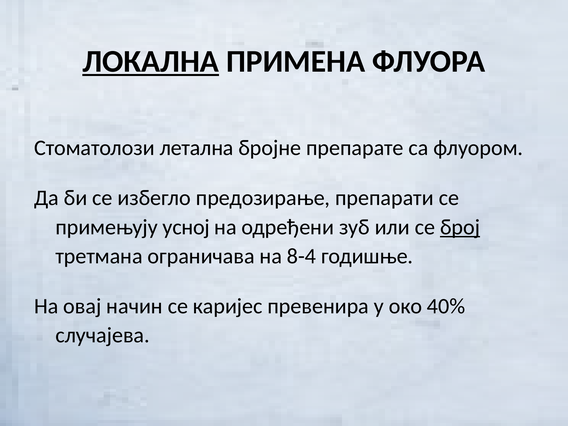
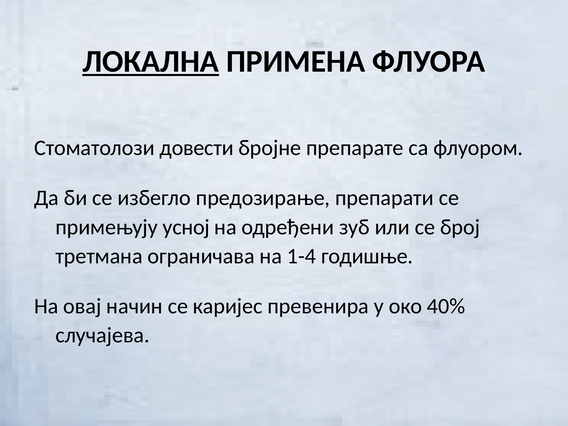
летална: летална -> довести
број underline: present -> none
8-4: 8-4 -> 1-4
